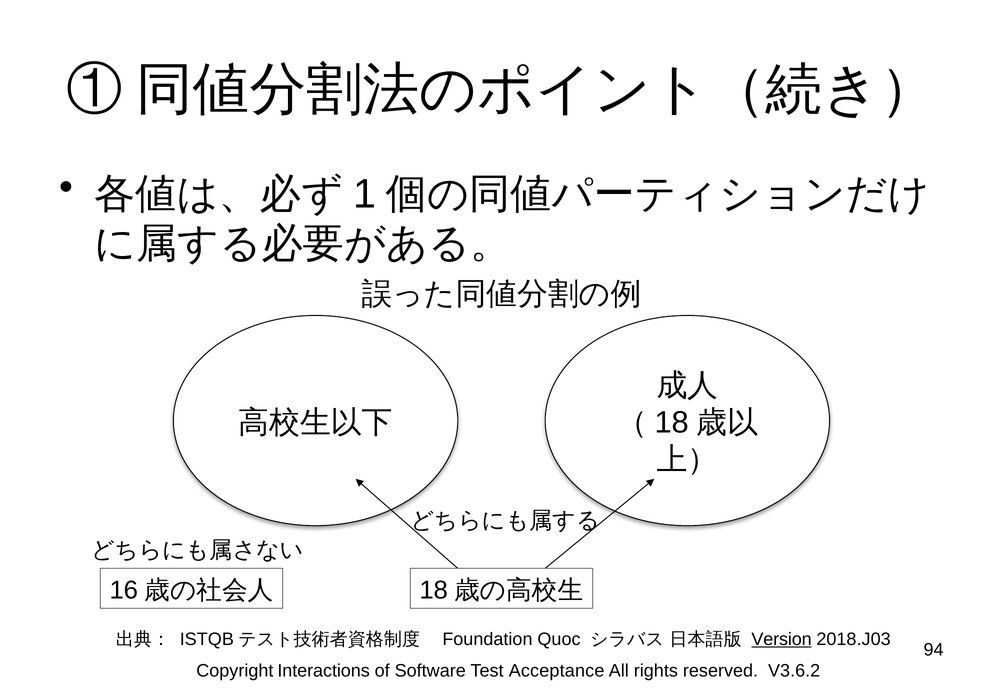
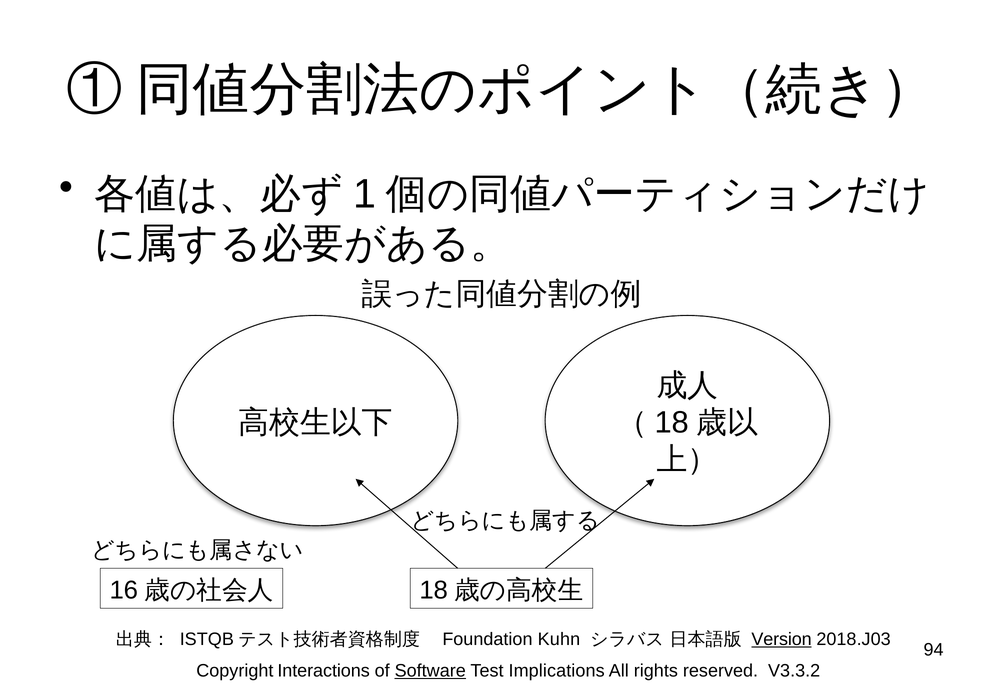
Quoc: Quoc -> Kuhn
Software underline: none -> present
Acceptance: Acceptance -> Implications
V3.6.2: V3.6.2 -> V3.3.2
